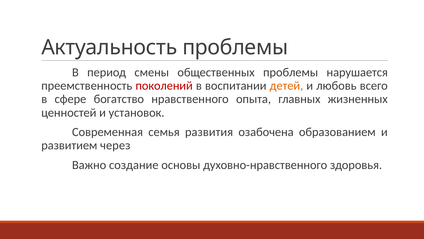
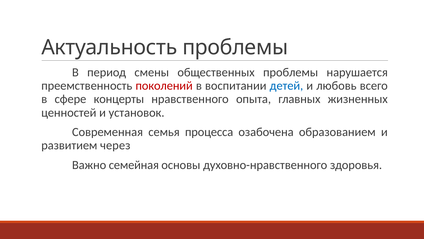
детей colour: orange -> blue
богатство: богатство -> концерты
развития: развития -> процесса
создание: создание -> семейная
